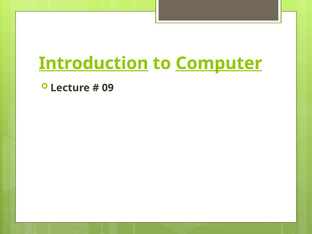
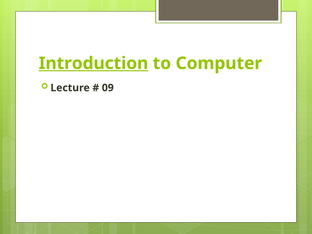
Computer underline: present -> none
